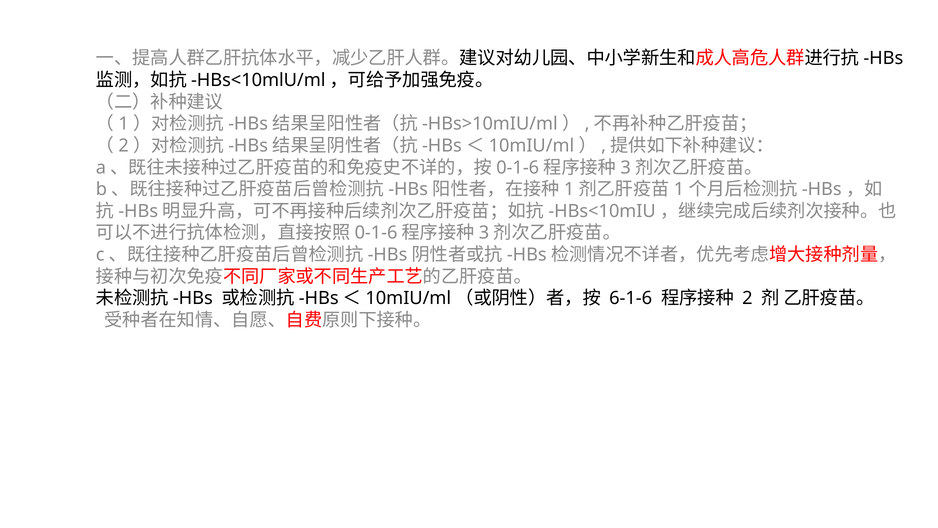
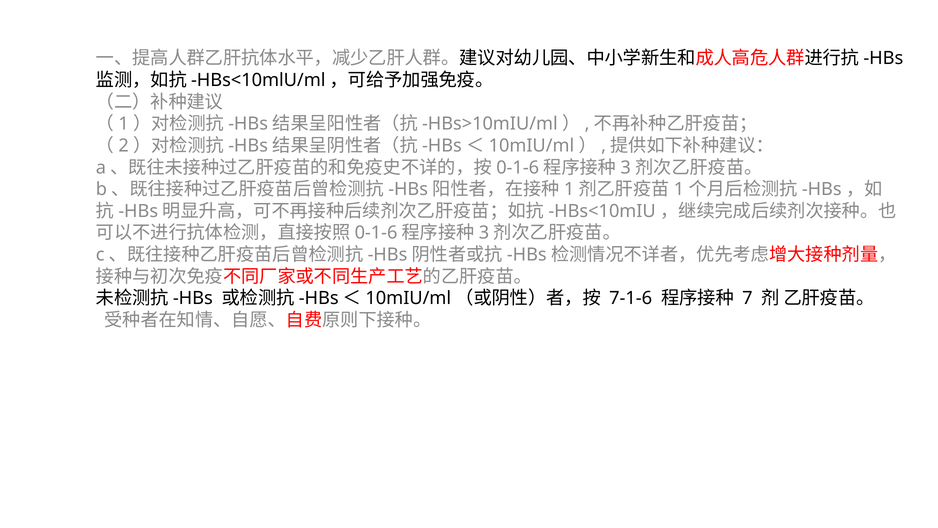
6-1-6: 6-1-6 -> 7-1-6
2: 2 -> 7
